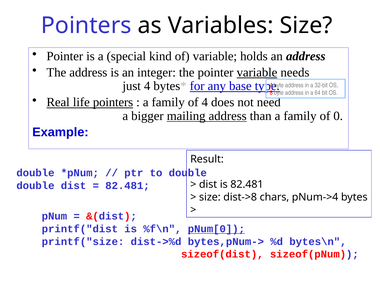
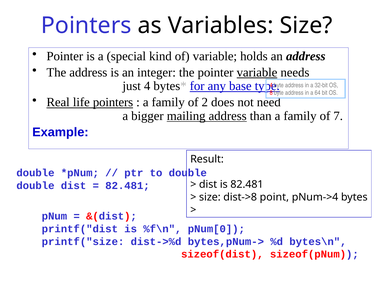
of 4: 4 -> 2
0: 0 -> 7
chars: chars -> point
pNum[0 underline: present -> none
